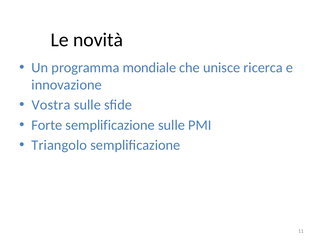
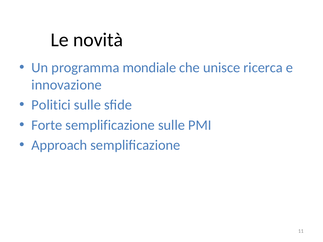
Vostra: Vostra -> Politici
Triangolo: Triangolo -> Approach
